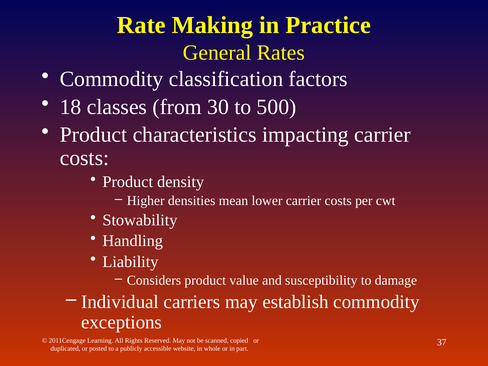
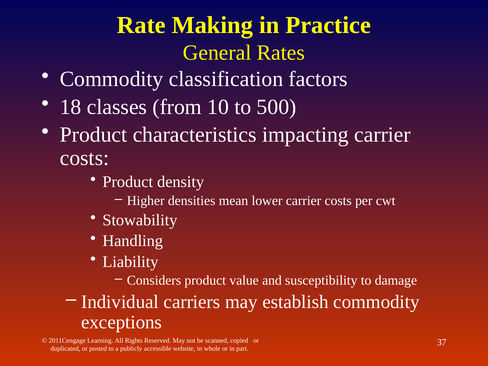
30: 30 -> 10
